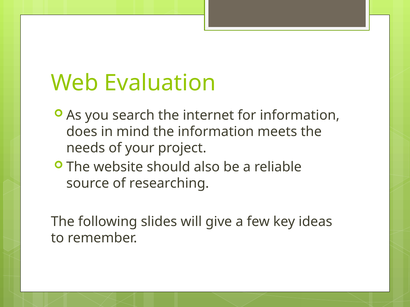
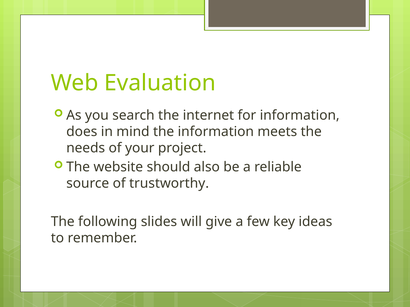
researching: researching -> trustworthy
